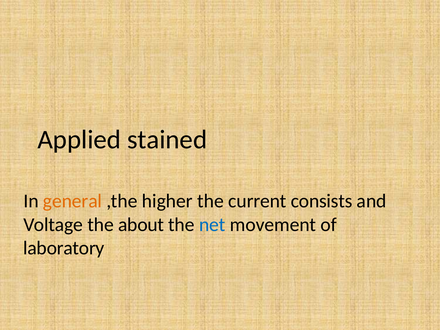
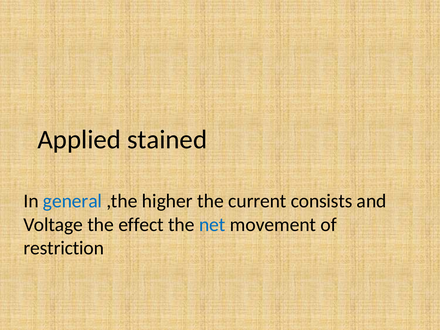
general colour: orange -> blue
about: about -> effect
laboratory: laboratory -> restriction
